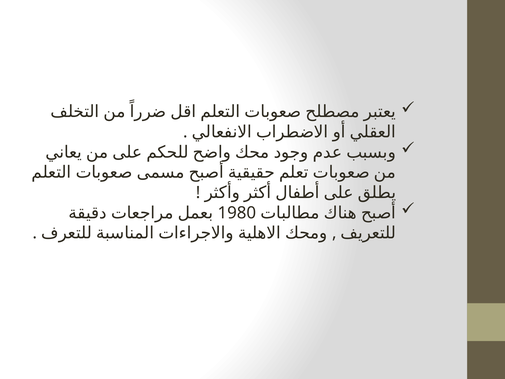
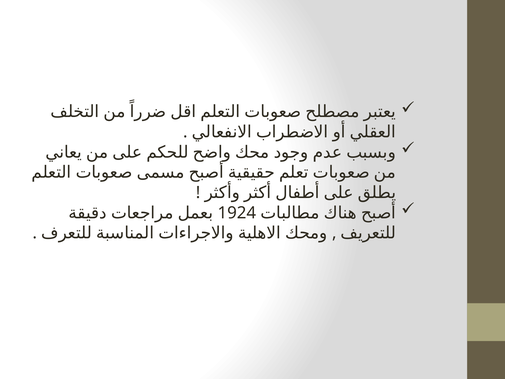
1980: 1980 -> 1924
